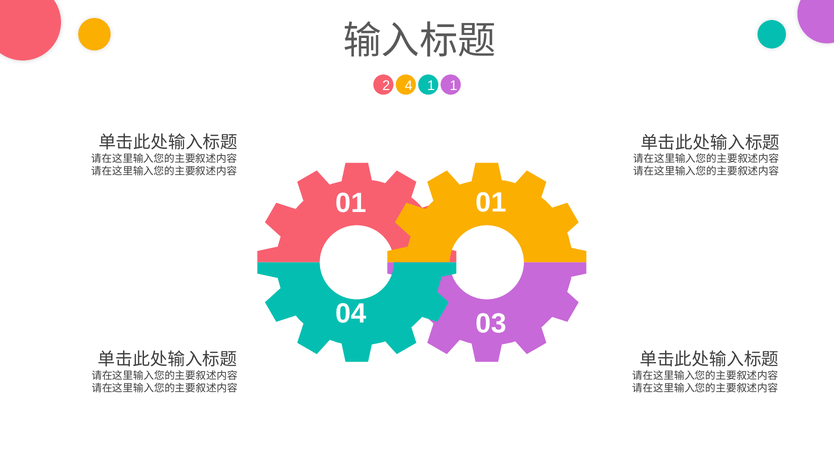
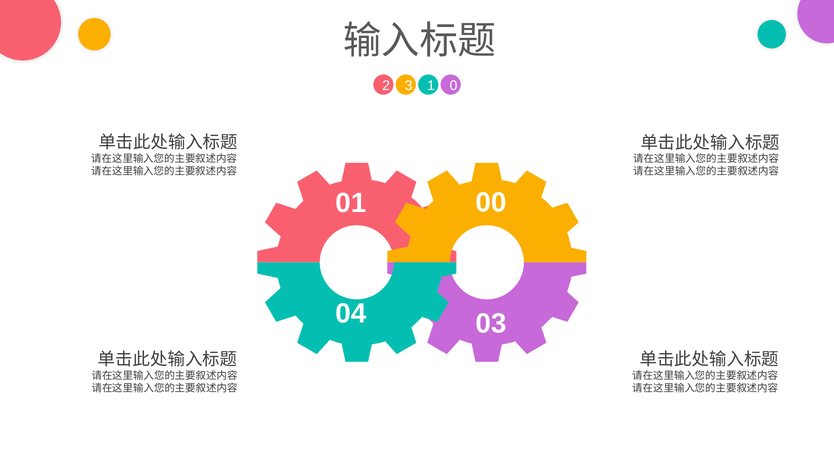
4: 4 -> 3
1 1: 1 -> 0
01 01: 01 -> 00
